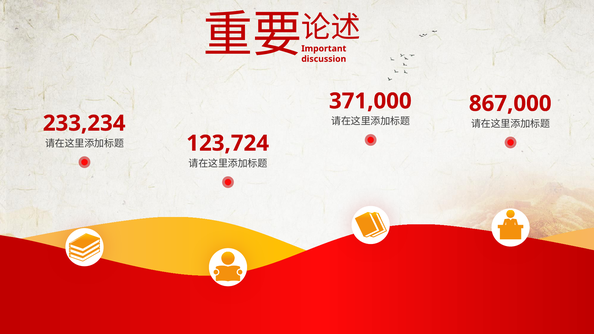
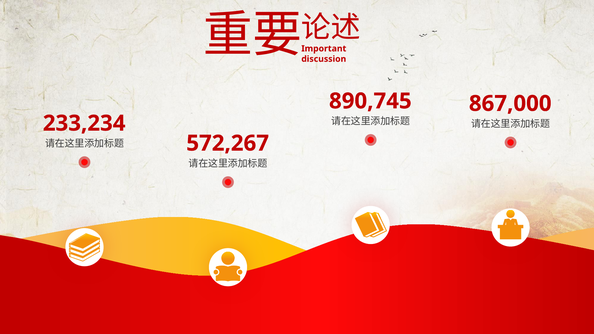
371,000: 371,000 -> 890,745
123,724: 123,724 -> 572,267
